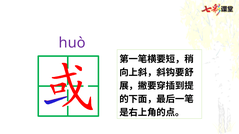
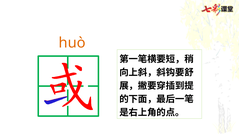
huò colour: purple -> orange
